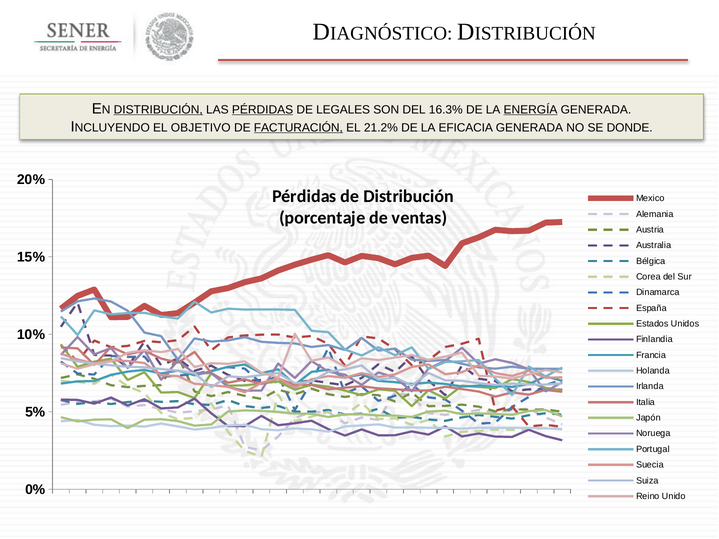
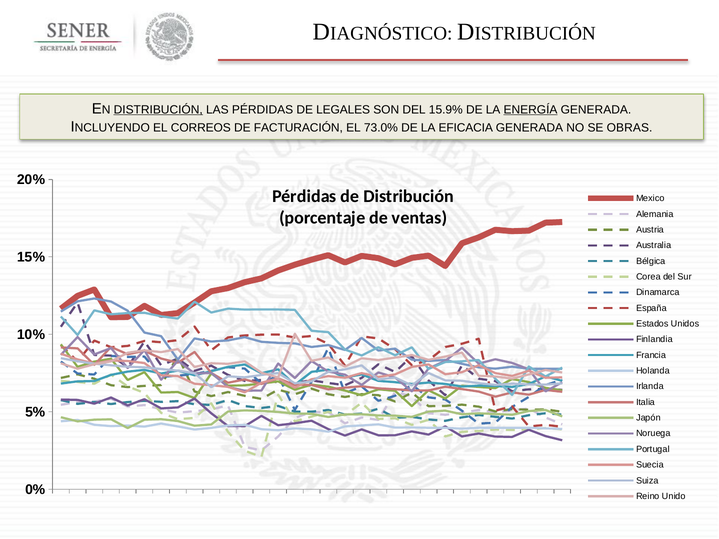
PÉRDIDAS at (263, 110) underline: present -> none
16.3%: 16.3% -> 15.9%
OBJETIVO: OBJETIVO -> CORREOS
FACTURACIÓN underline: present -> none
21.2%: 21.2% -> 73.0%
DONDE: DONDE -> OBRAS
